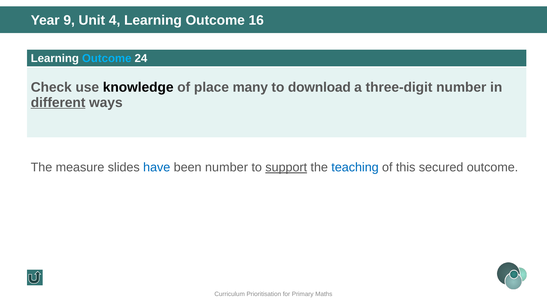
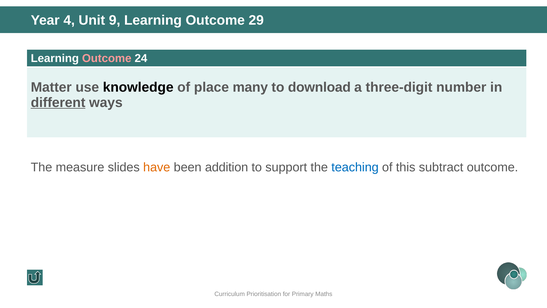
9: 9 -> 4
4: 4 -> 9
16: 16 -> 29
Outcome at (107, 58) colour: light blue -> pink
Check: Check -> Matter
have colour: blue -> orange
been number: number -> addition
support underline: present -> none
secured: secured -> subtract
